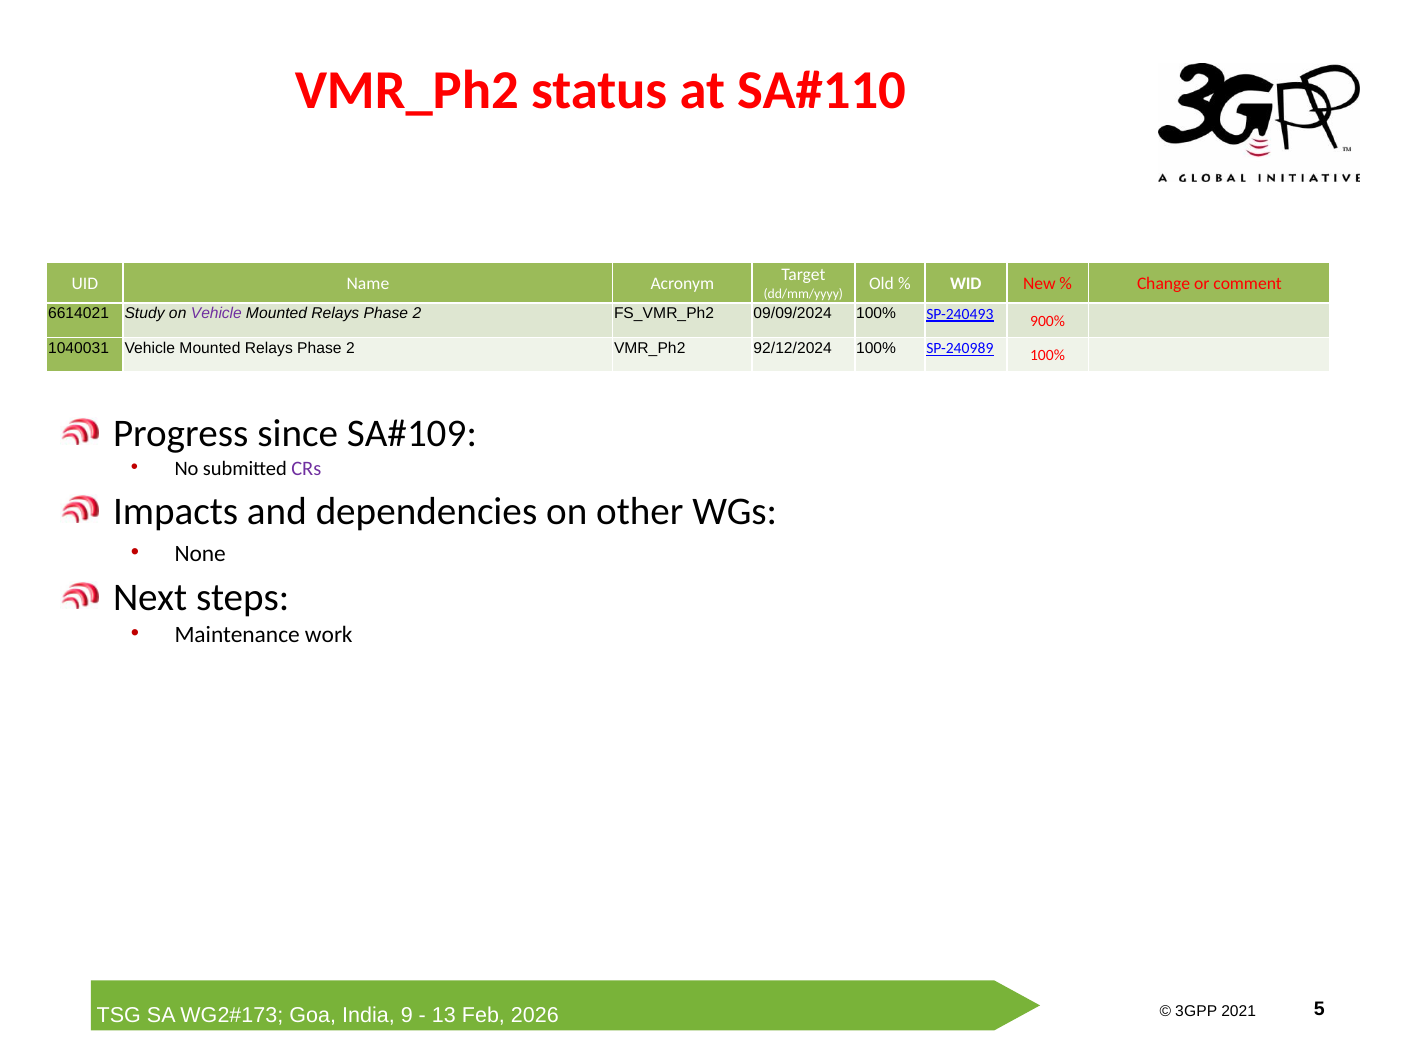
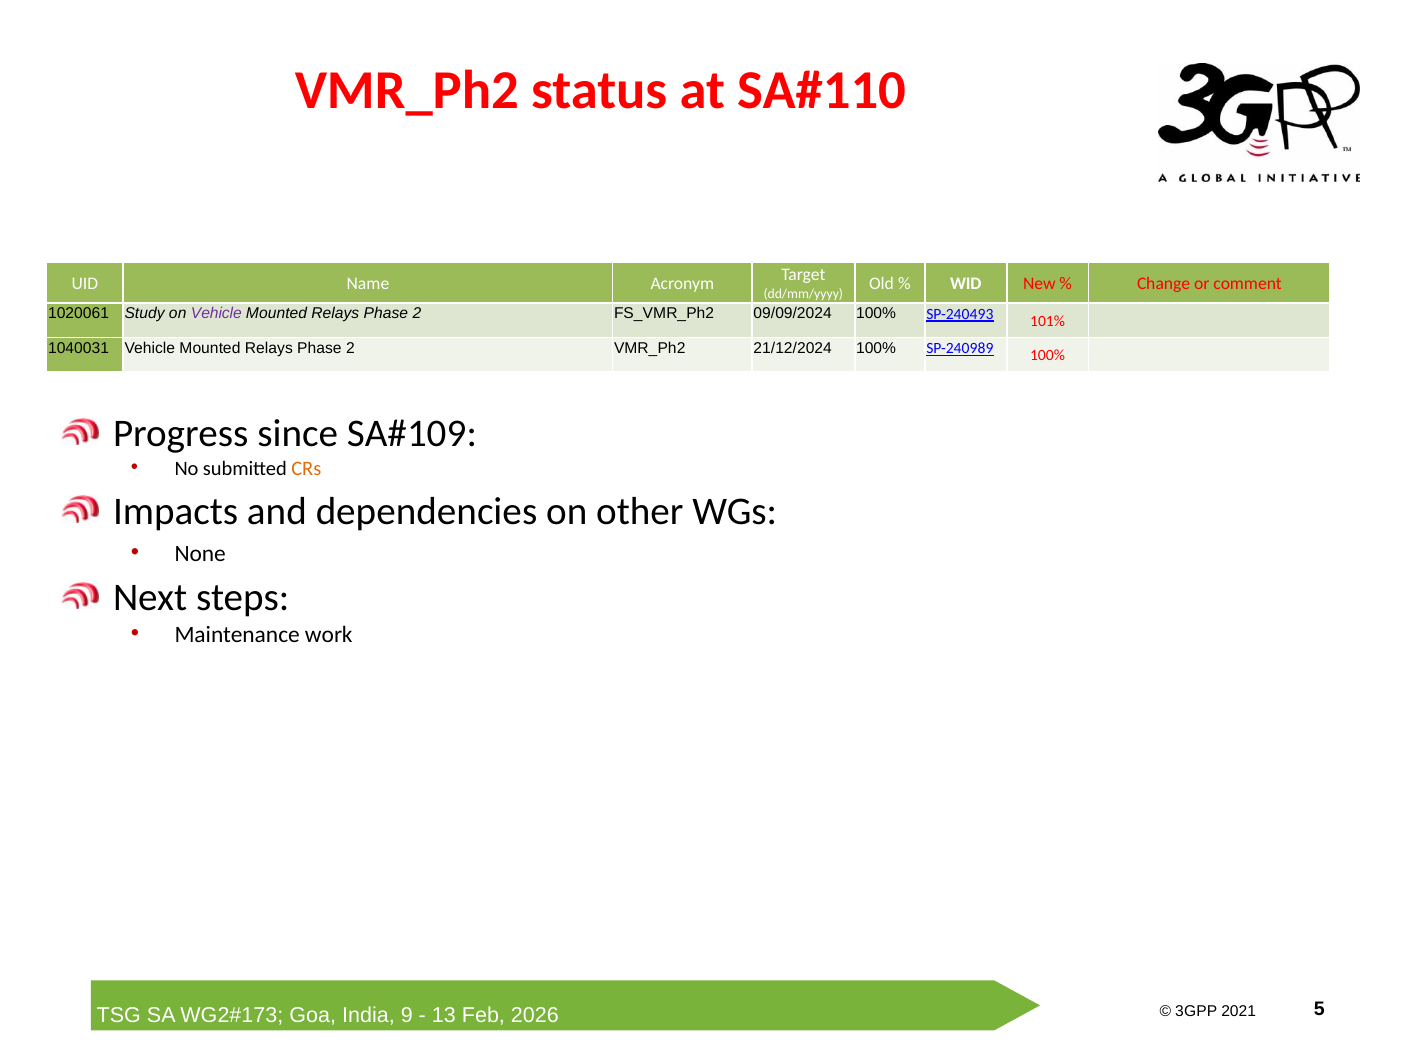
6614021: 6614021 -> 1020061
900%: 900% -> 101%
92/12/2024: 92/12/2024 -> 21/12/2024
CRs colour: purple -> orange
